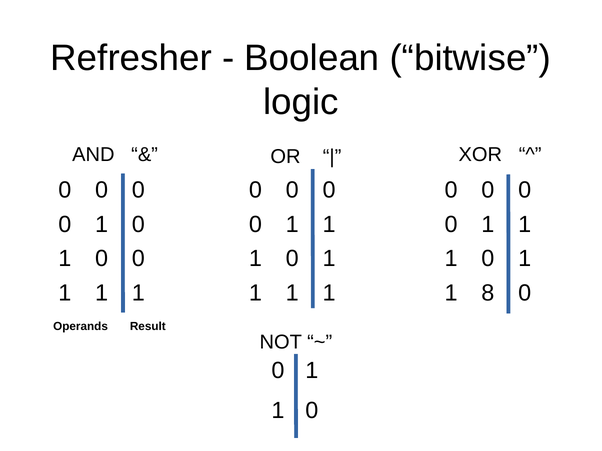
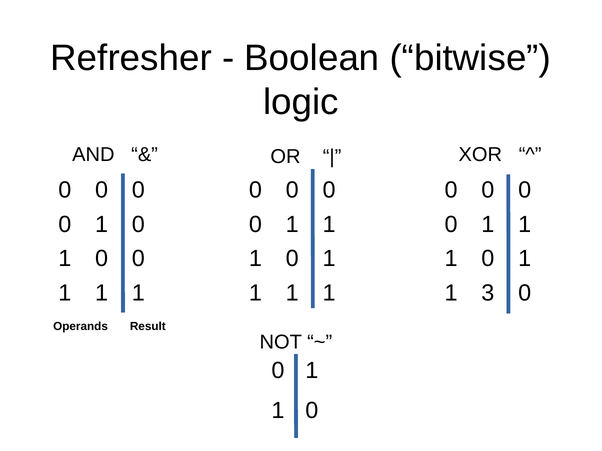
8: 8 -> 3
